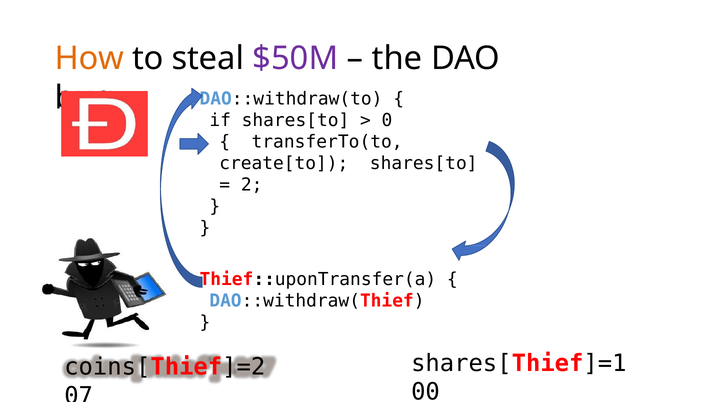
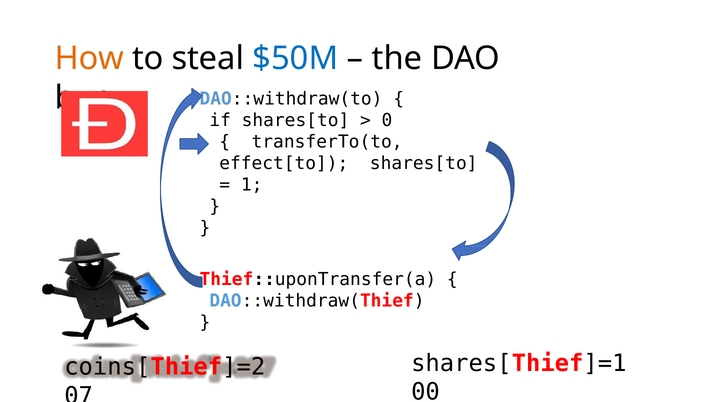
$50M colour: purple -> blue
create[to: create[to -> effect[to
2: 2 -> 1
